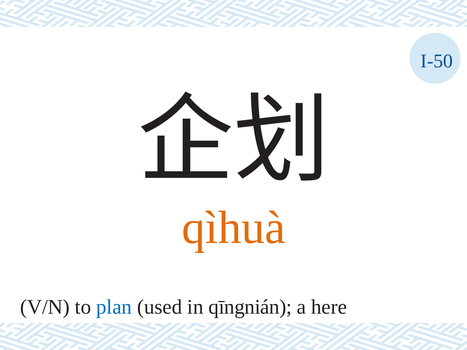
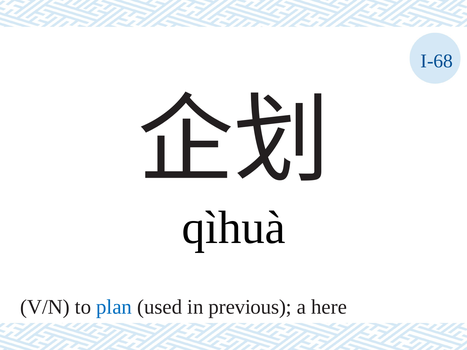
I-50: I-50 -> I-68
qìhuà colour: orange -> black
qīngnián: qīngnián -> previous
